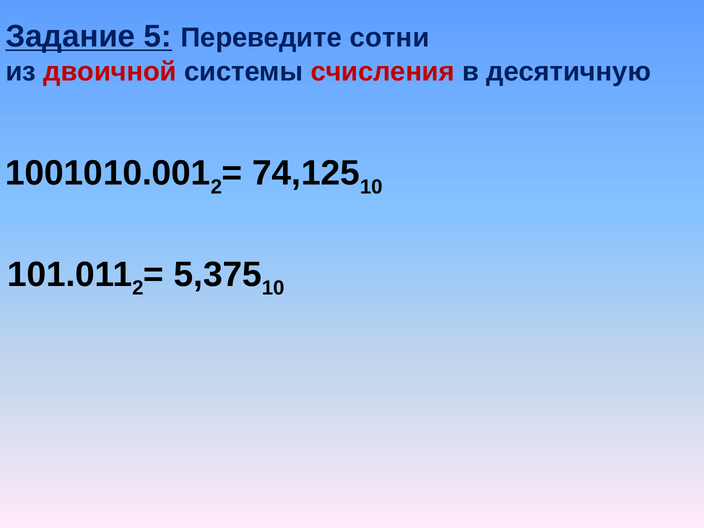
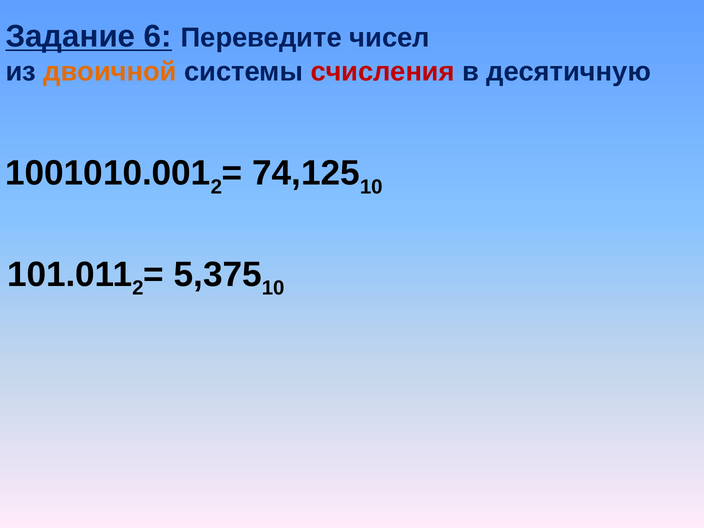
5: 5 -> 6
сотни: сотни -> чисел
двоичной colour: red -> orange
